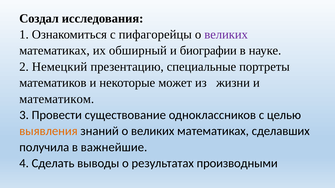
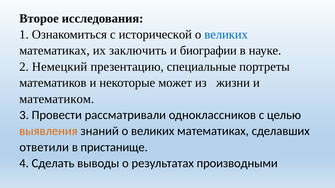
Создал: Создал -> Второе
пифагорейцы: пифагорейцы -> исторической
великих at (226, 35) colour: purple -> blue
обширный: обширный -> заключить
существование: существование -> рассматривали
получила: получила -> ответили
важнейшие: важнейшие -> пристанище
